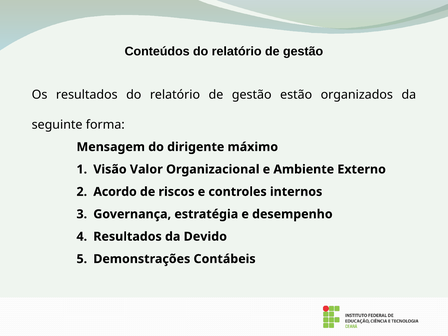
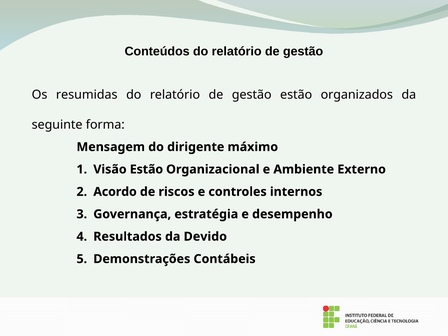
Os resultados: resultados -> resumidas
Visão Valor: Valor -> Estão
